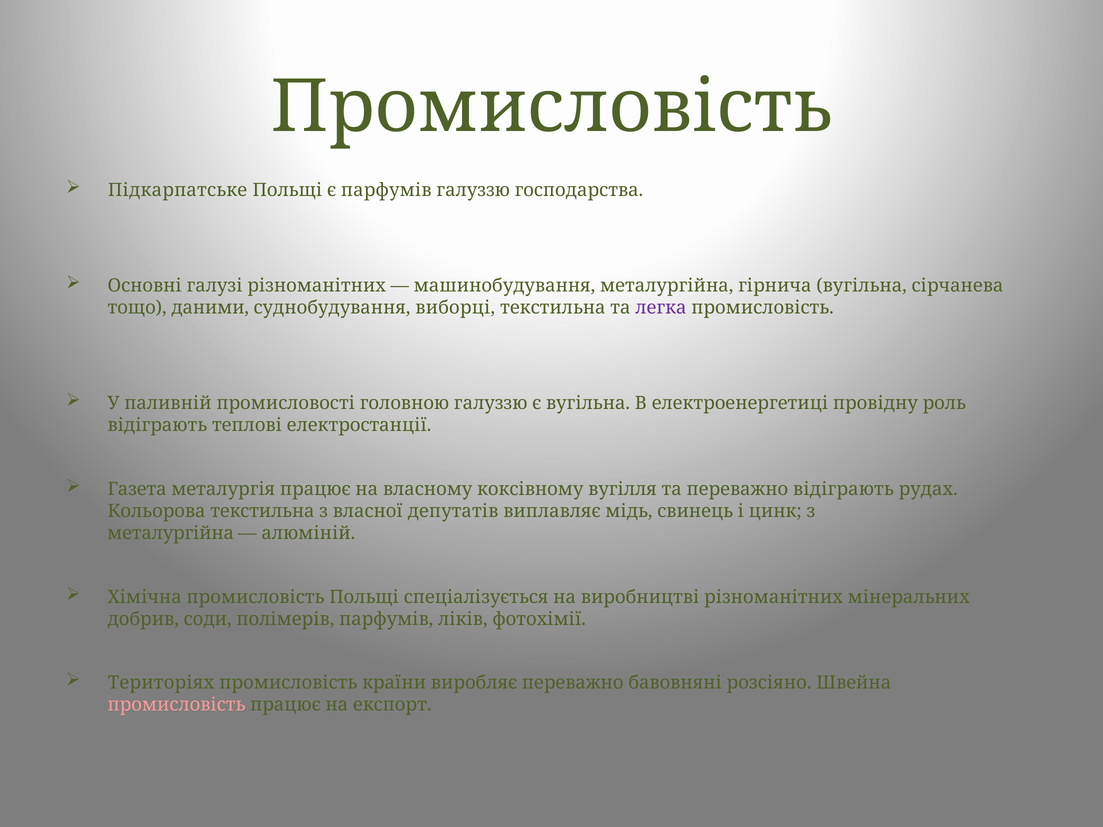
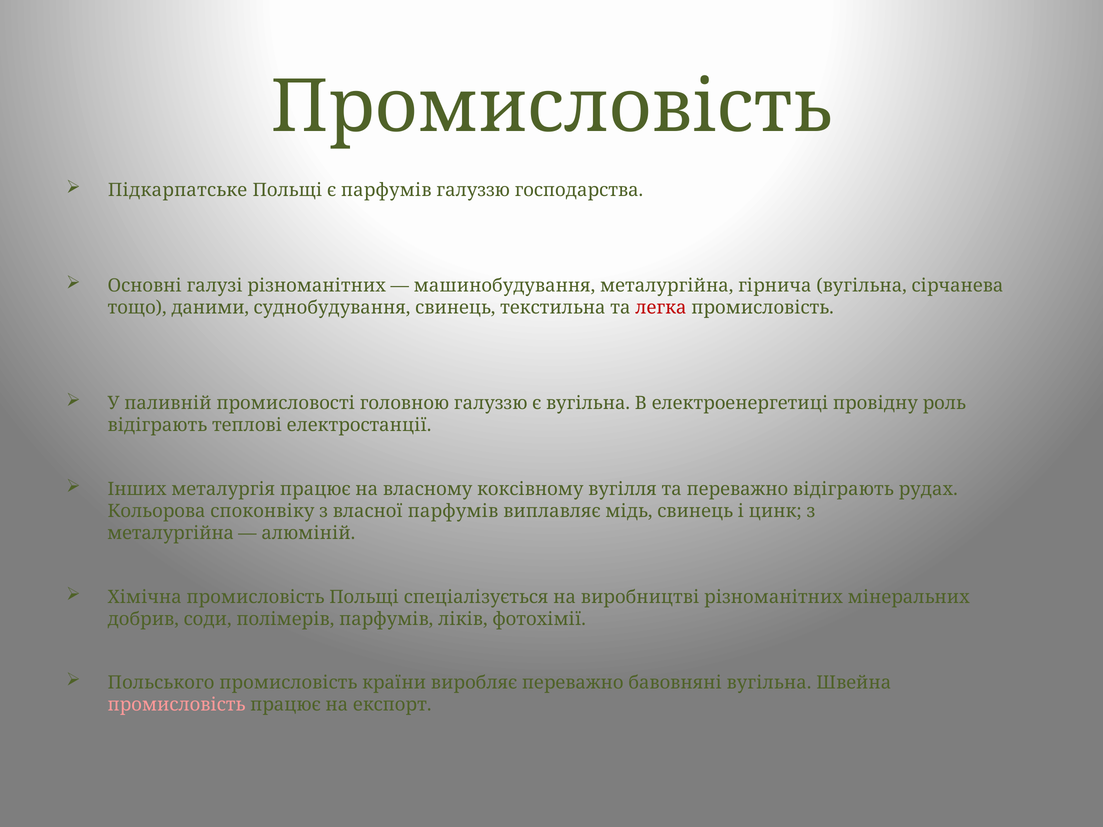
суднобудування виборці: виборці -> свинець
легка colour: purple -> red
Газета: Газета -> Інших
Кольорова текстильна: текстильна -> споконвіку
власної депутатів: депутатів -> парфумів
Територіях: Територіях -> Польського
бавовняні розсіяно: розсіяно -> вугільна
